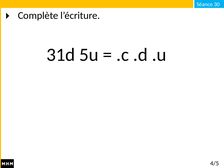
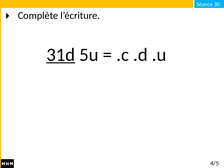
31d underline: none -> present
